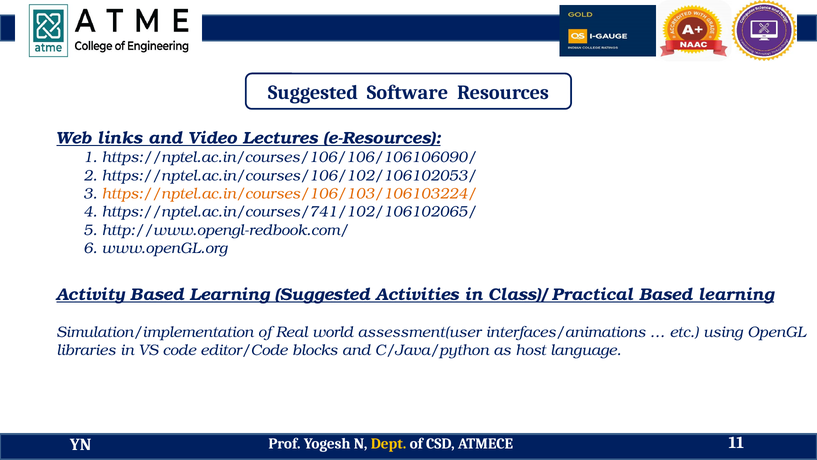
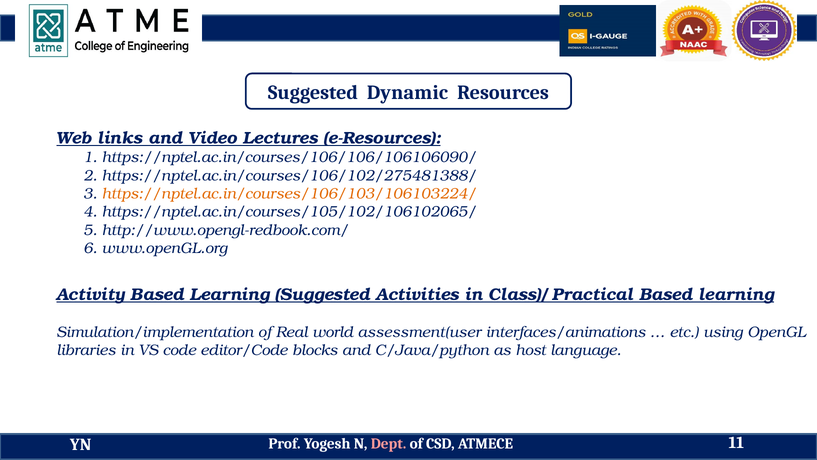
Software: Software -> Dynamic
https://nptel.ac.in/courses/106/102/106102053/: https://nptel.ac.in/courses/106/102/106102053/ -> https://nptel.ac.in/courses/106/102/275481388/
https://nptel.ac.in/courses/741/102/106102065/: https://nptel.ac.in/courses/741/102/106102065/ -> https://nptel.ac.in/courses/105/102/106102065/
Dept colour: yellow -> pink
